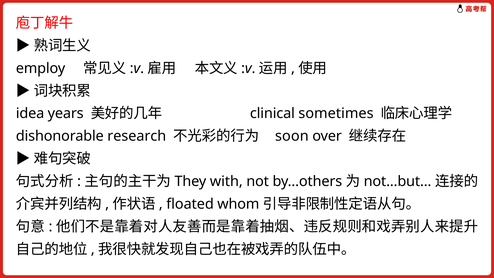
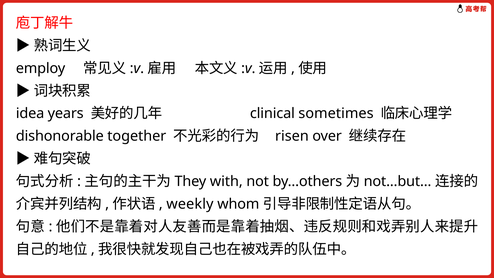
research: research -> together
soon: soon -> risen
floated: floated -> weekly
